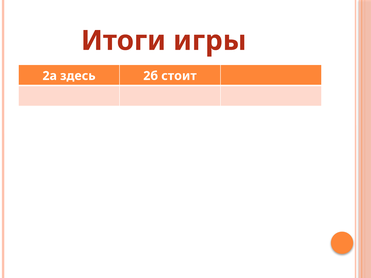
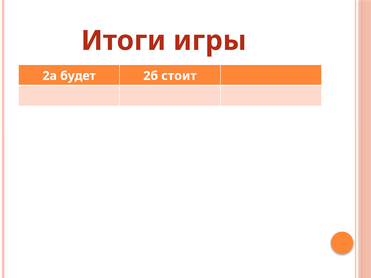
здесь: здесь -> будет
